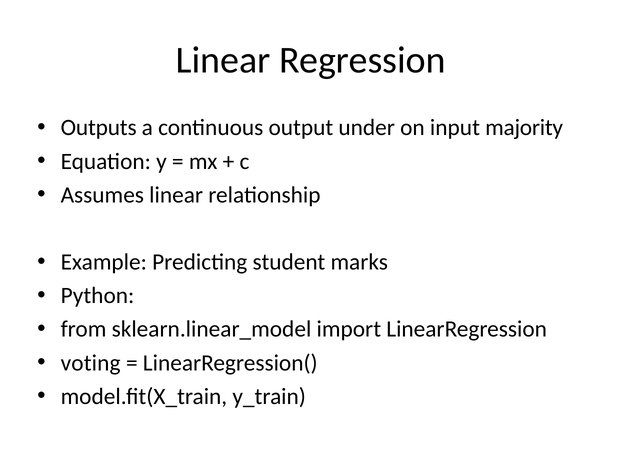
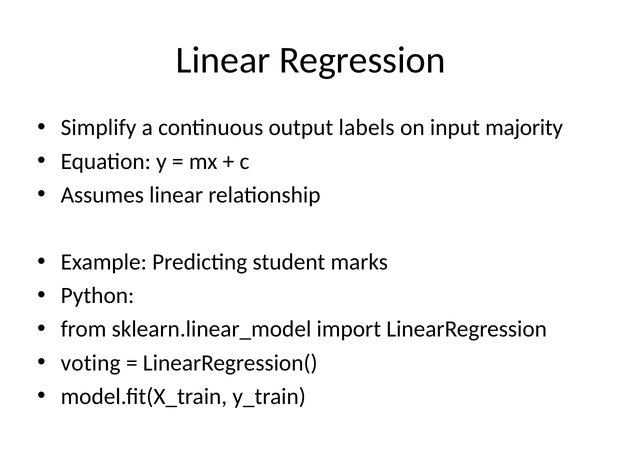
Outputs: Outputs -> Simplify
under: under -> labels
